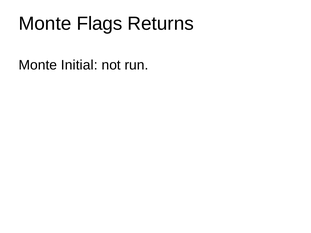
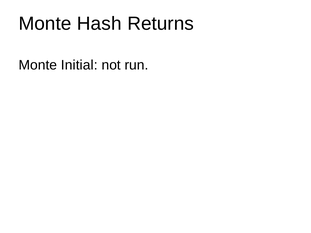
Flags: Flags -> Hash
